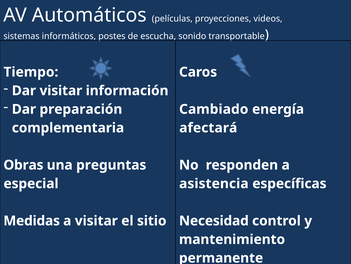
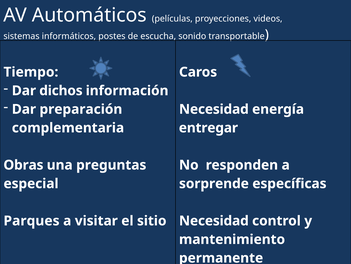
Dar visitar: visitar -> dichos
Cambiado at (214, 109): Cambiado -> Necesidad
afectará: afectará -> entregar
asistencia: asistencia -> sorprende
Medidas: Medidas -> Parques
